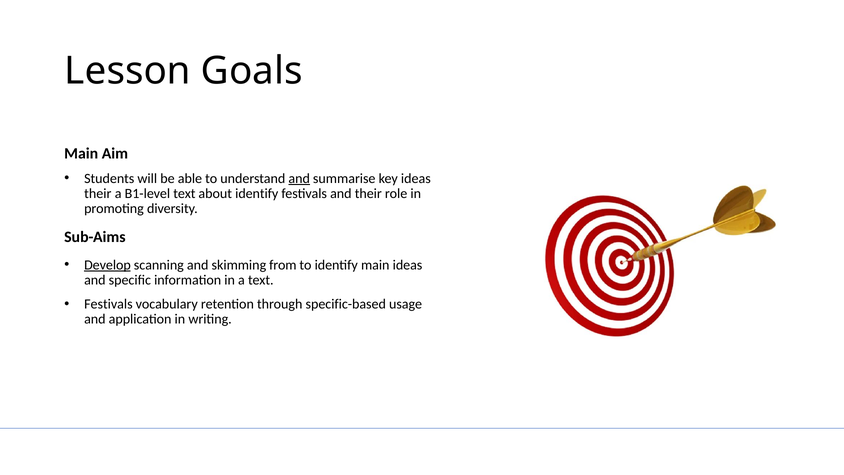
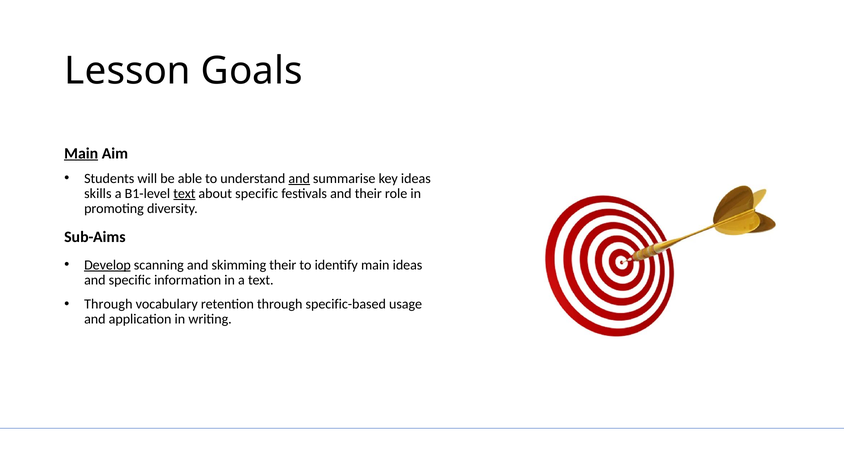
Main at (81, 153) underline: none -> present
their at (98, 194): their -> skills
text at (184, 194) underline: none -> present
about identify: identify -> specific
skimming from: from -> their
Festivals at (108, 304): Festivals -> Through
